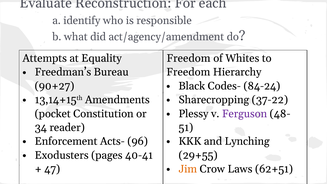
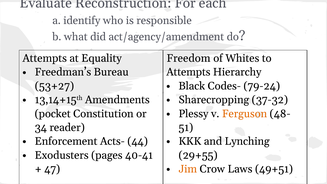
Freedom at (188, 72): Freedom -> Attempts
84-24: 84-24 -> 79-24
90+27: 90+27 -> 53+27
37-22: 37-22 -> 37-32
Ferguson colour: purple -> orange
96: 96 -> 44
62+51: 62+51 -> 49+51
